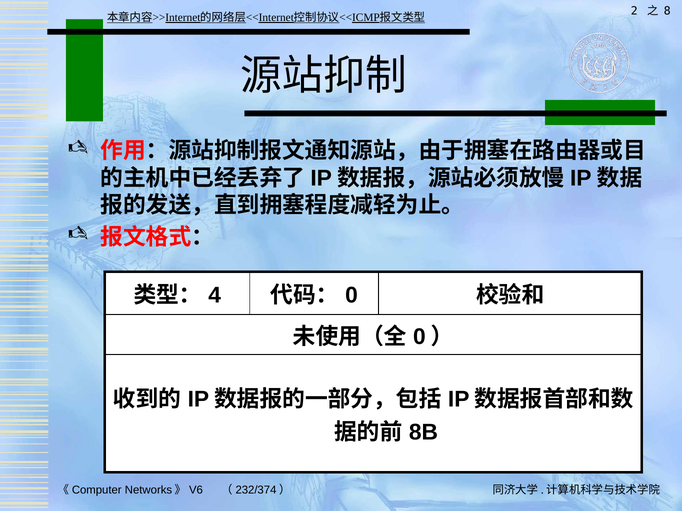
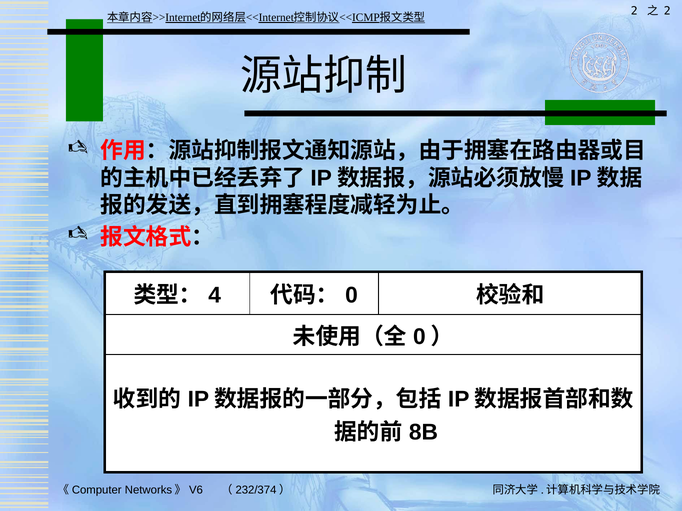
8 at (667, 11): 8 -> 2
